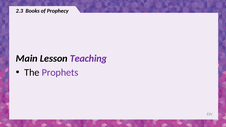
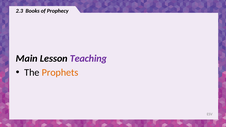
Prophets colour: purple -> orange
